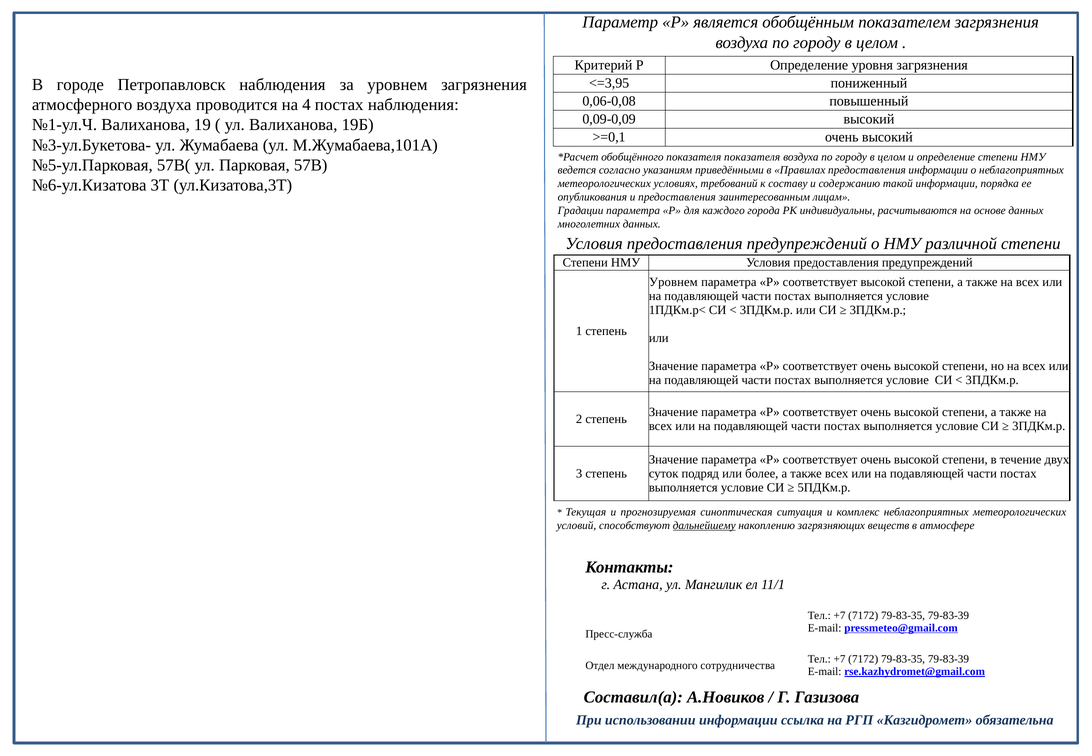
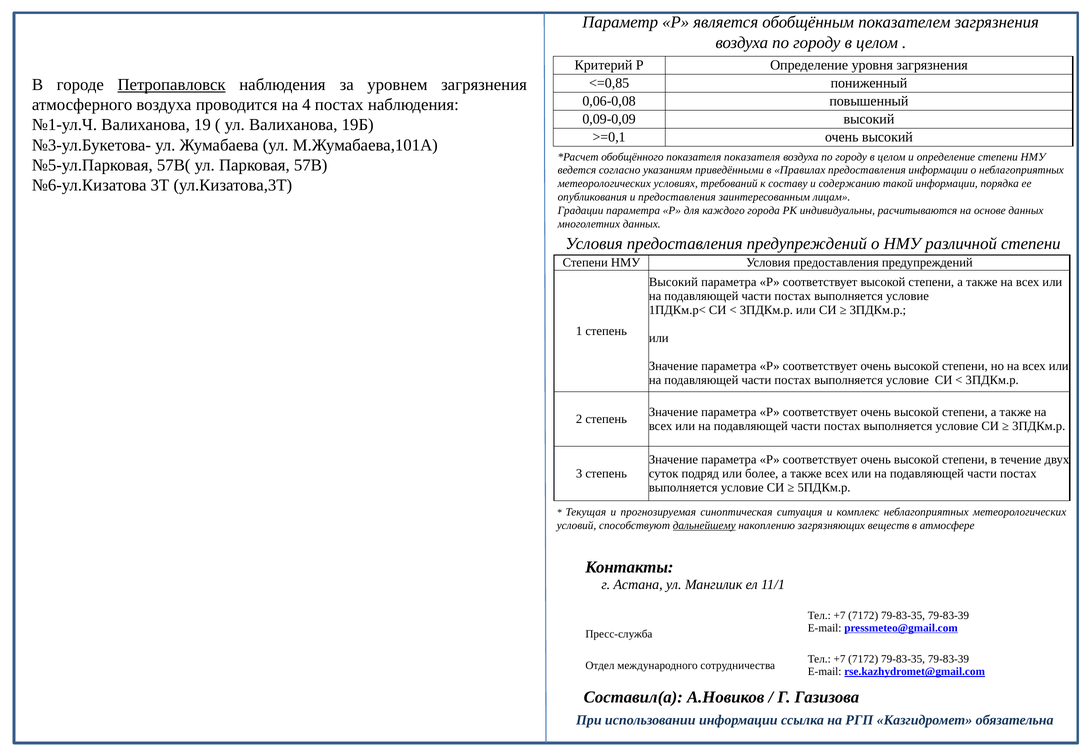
<=3,95: <=3,95 -> <=0,85
Петропавловск underline: none -> present
Уровнем at (673, 282): Уровнем -> Высокий
